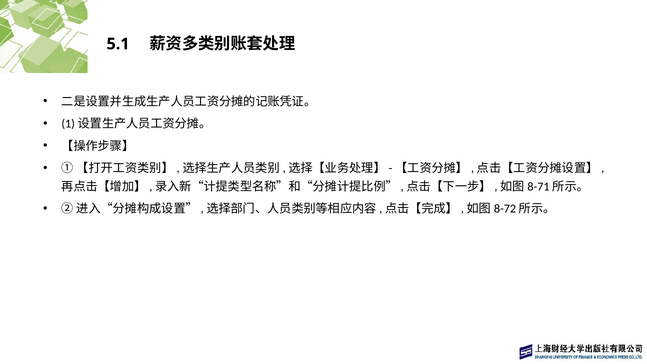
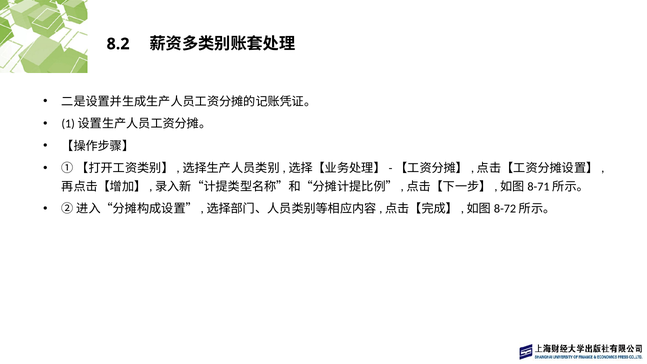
5.1: 5.1 -> 8.2
